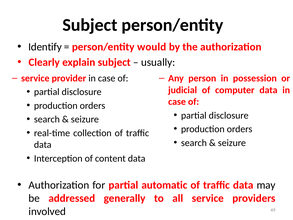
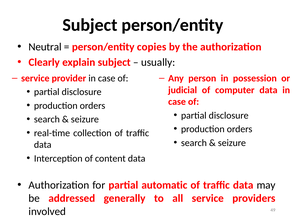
Identify: Identify -> Neutral
would: would -> copies
